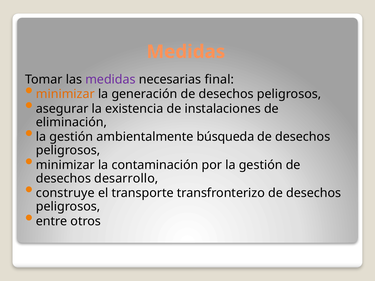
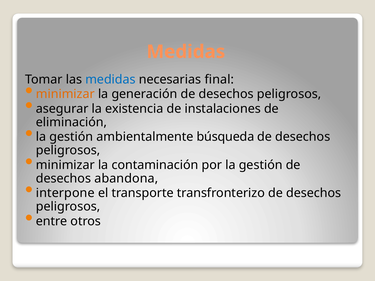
medidas at (110, 80) colour: purple -> blue
desarrollo: desarrollo -> abandona
construye: construye -> interpone
